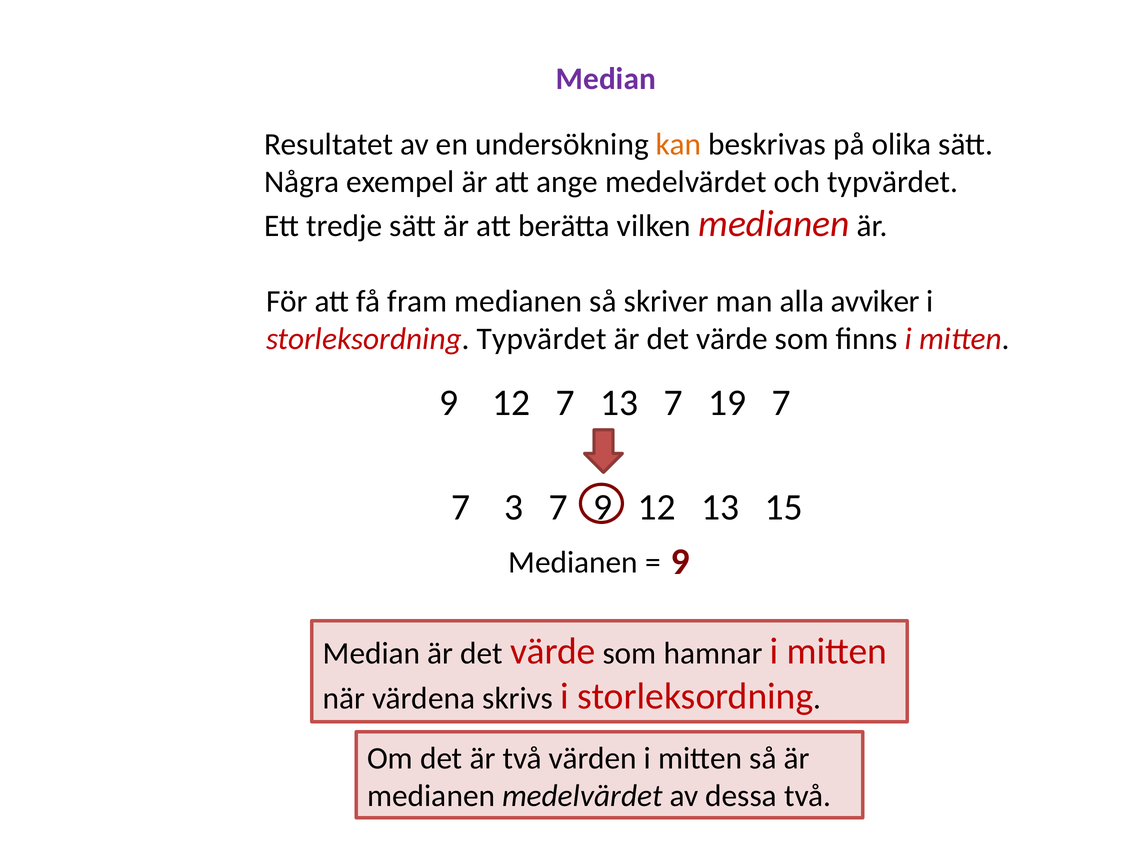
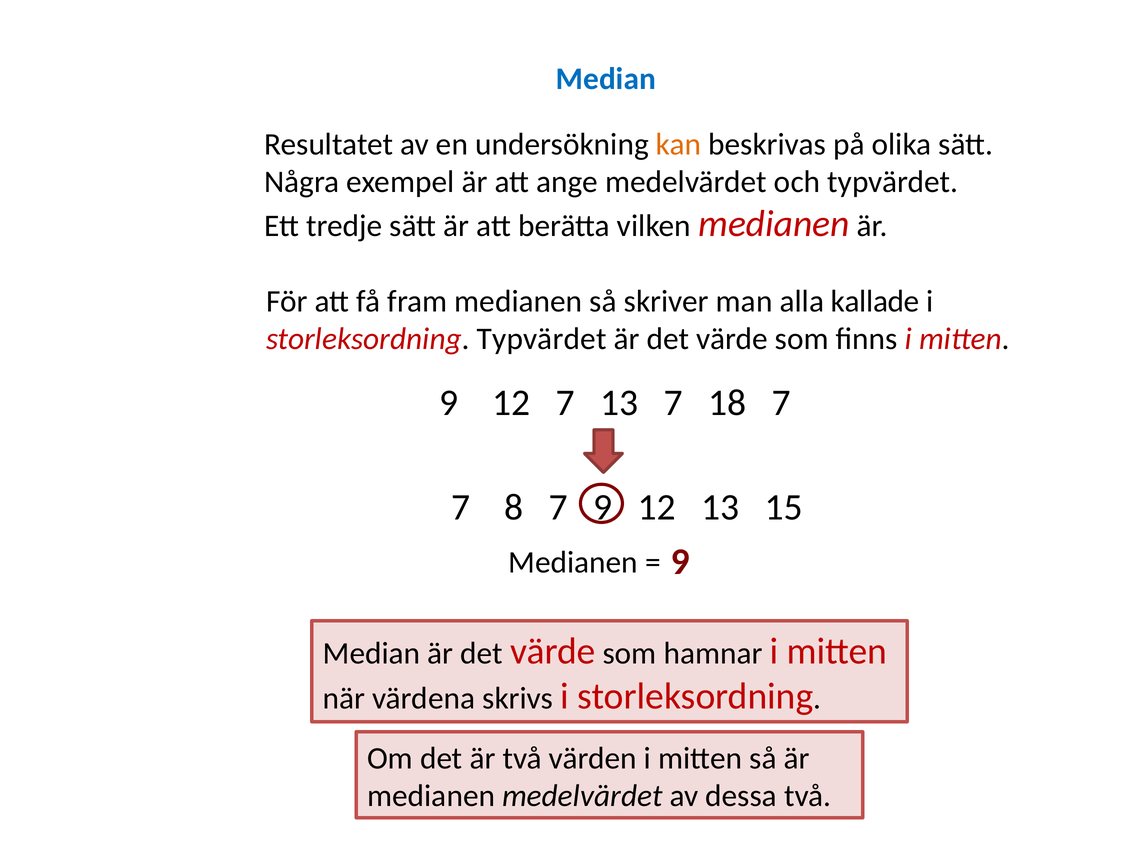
Median at (606, 79) colour: purple -> blue
avviker: avviker -> kallade
19: 19 -> 18
3: 3 -> 8
